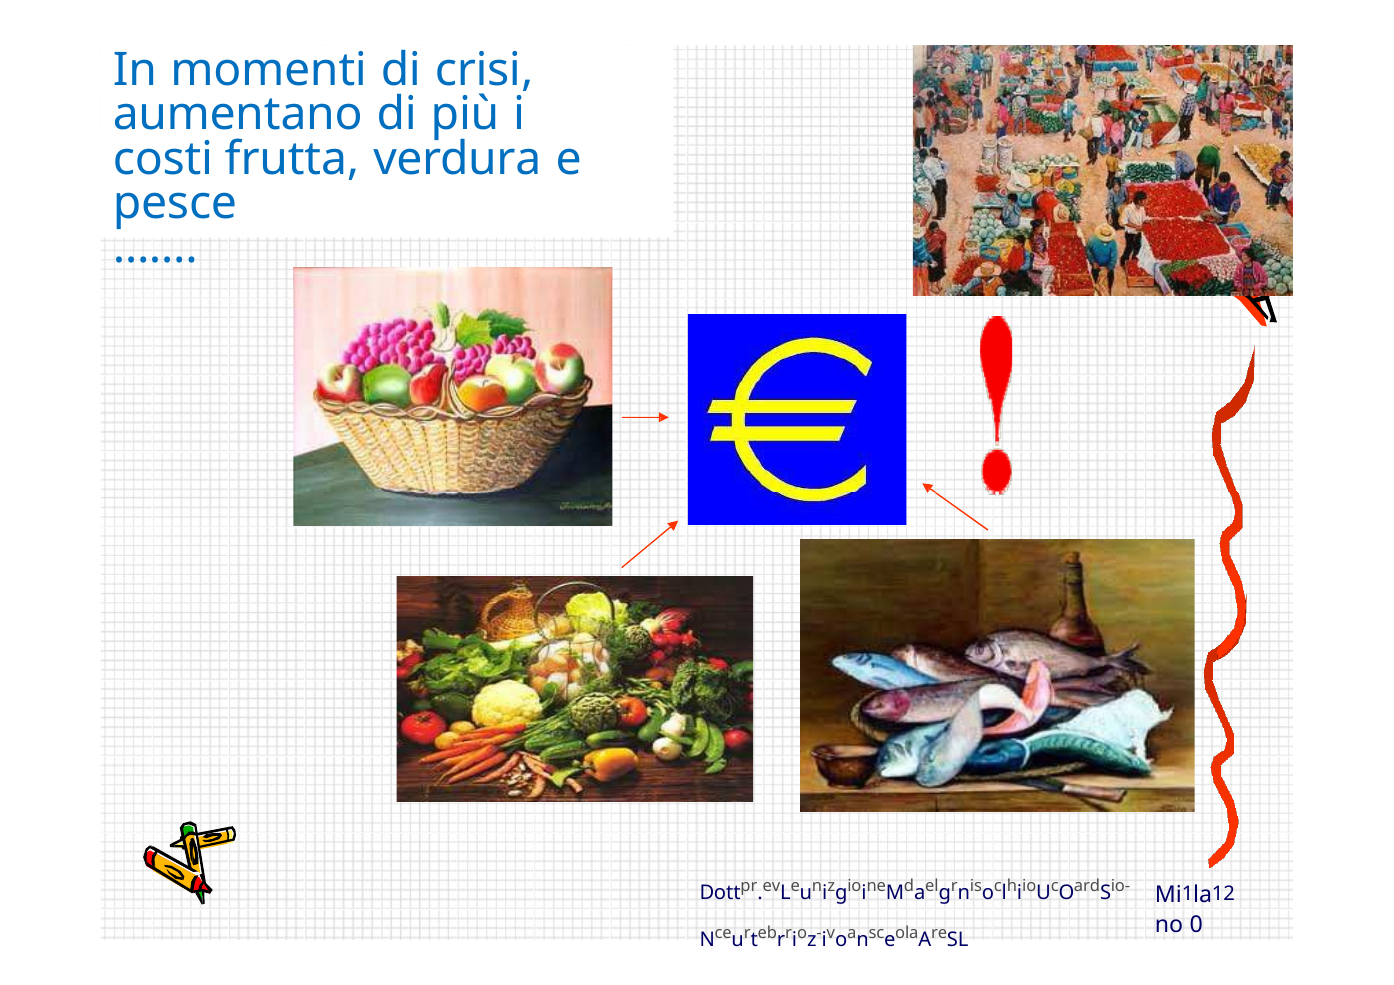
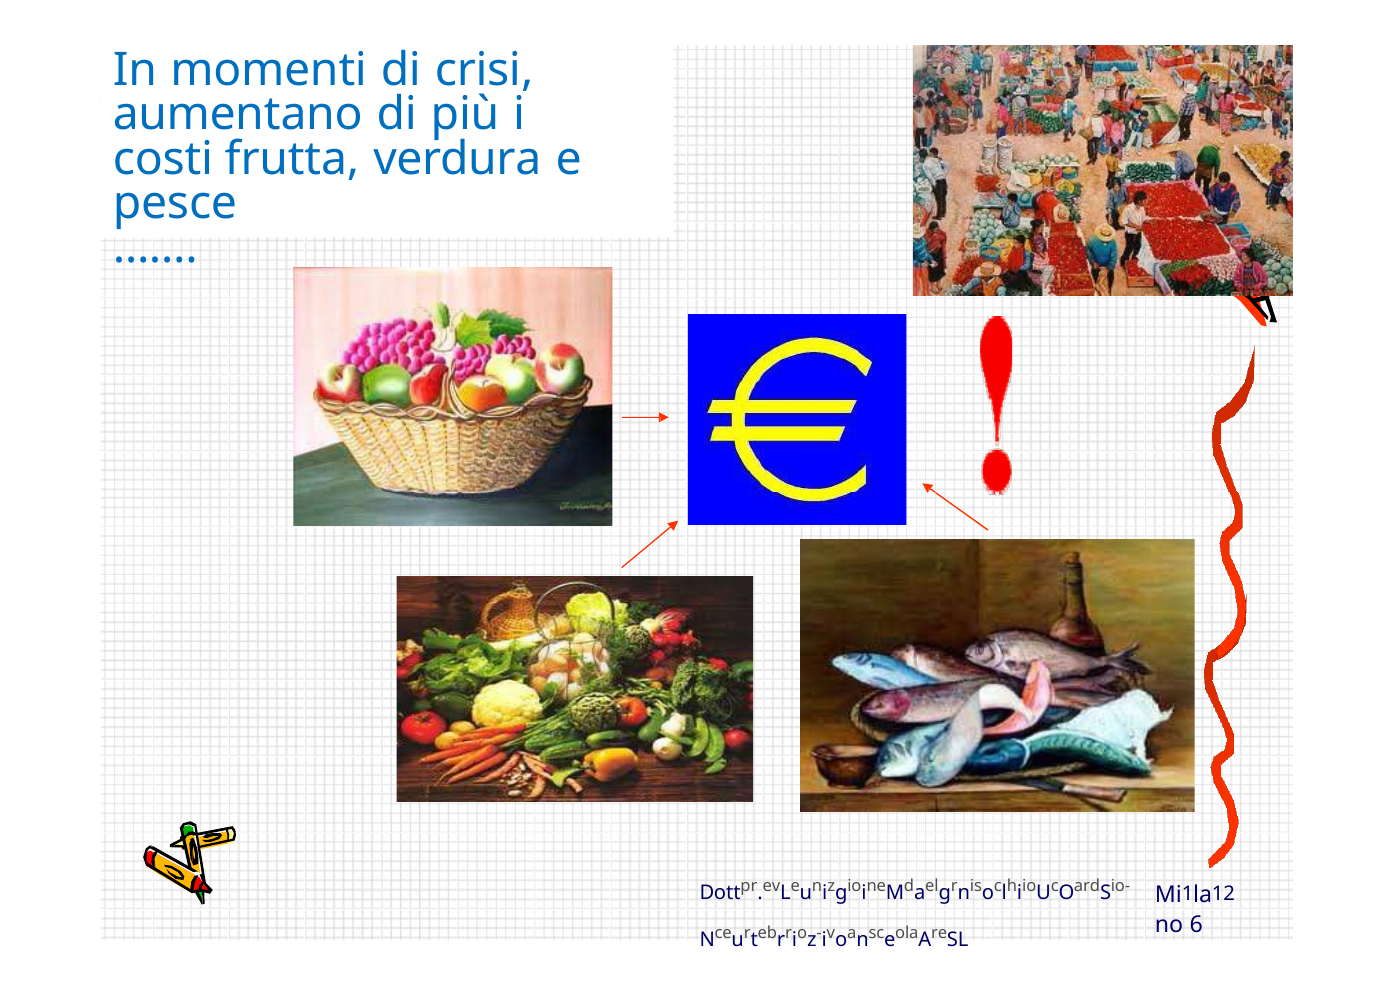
0: 0 -> 6
